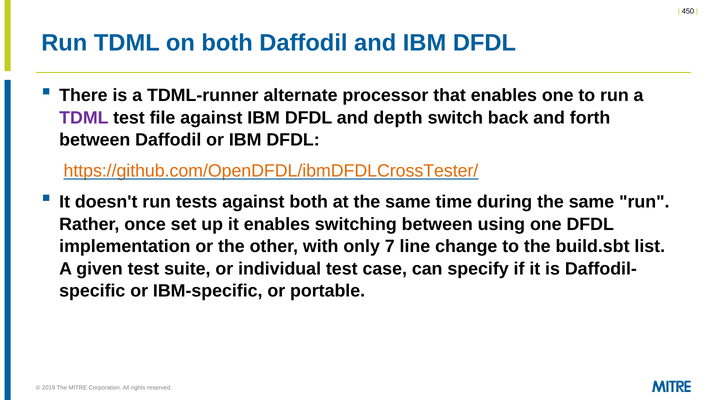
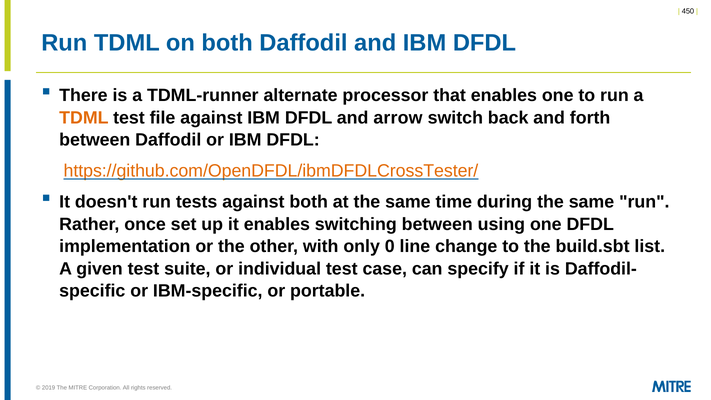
TDML at (84, 118) colour: purple -> orange
depth: depth -> arrow
7: 7 -> 0
